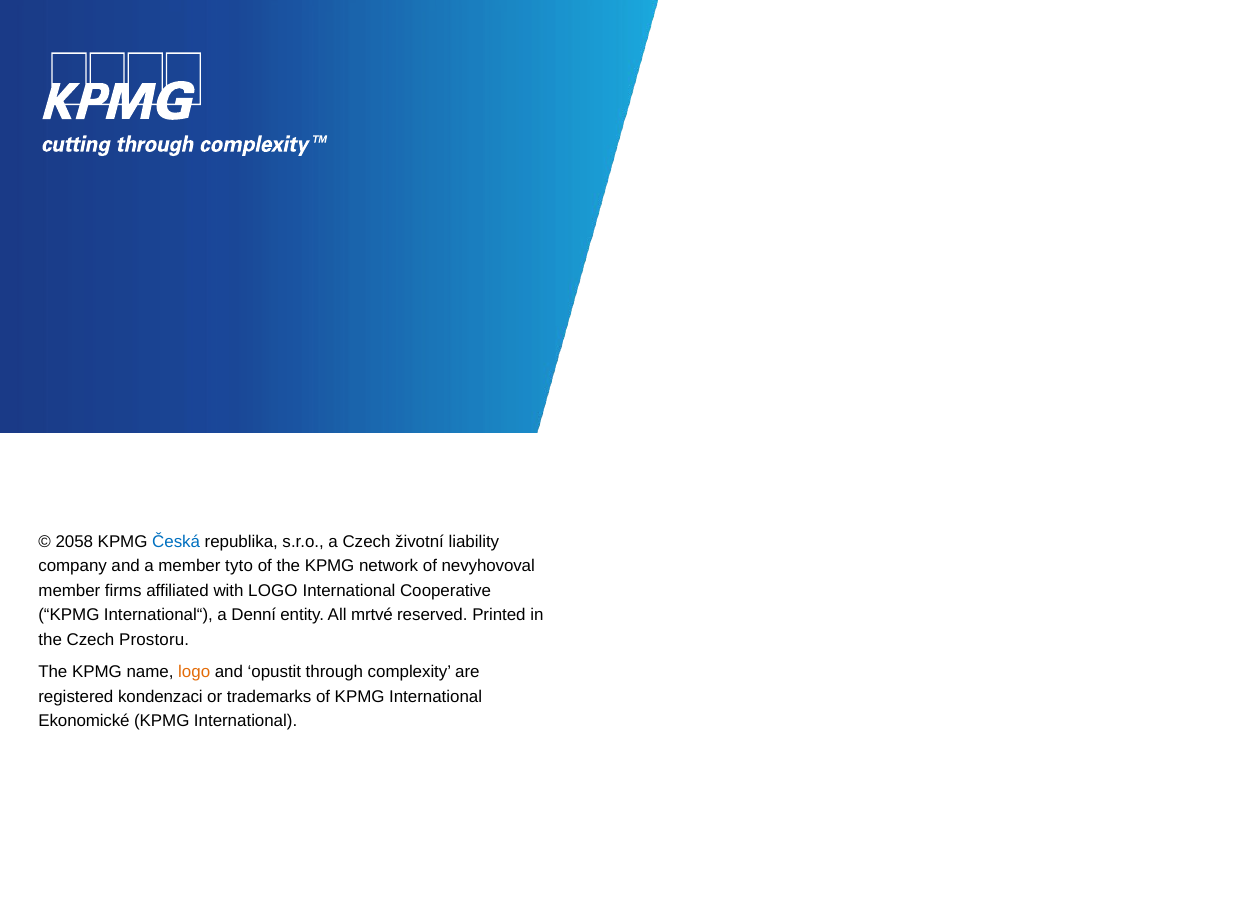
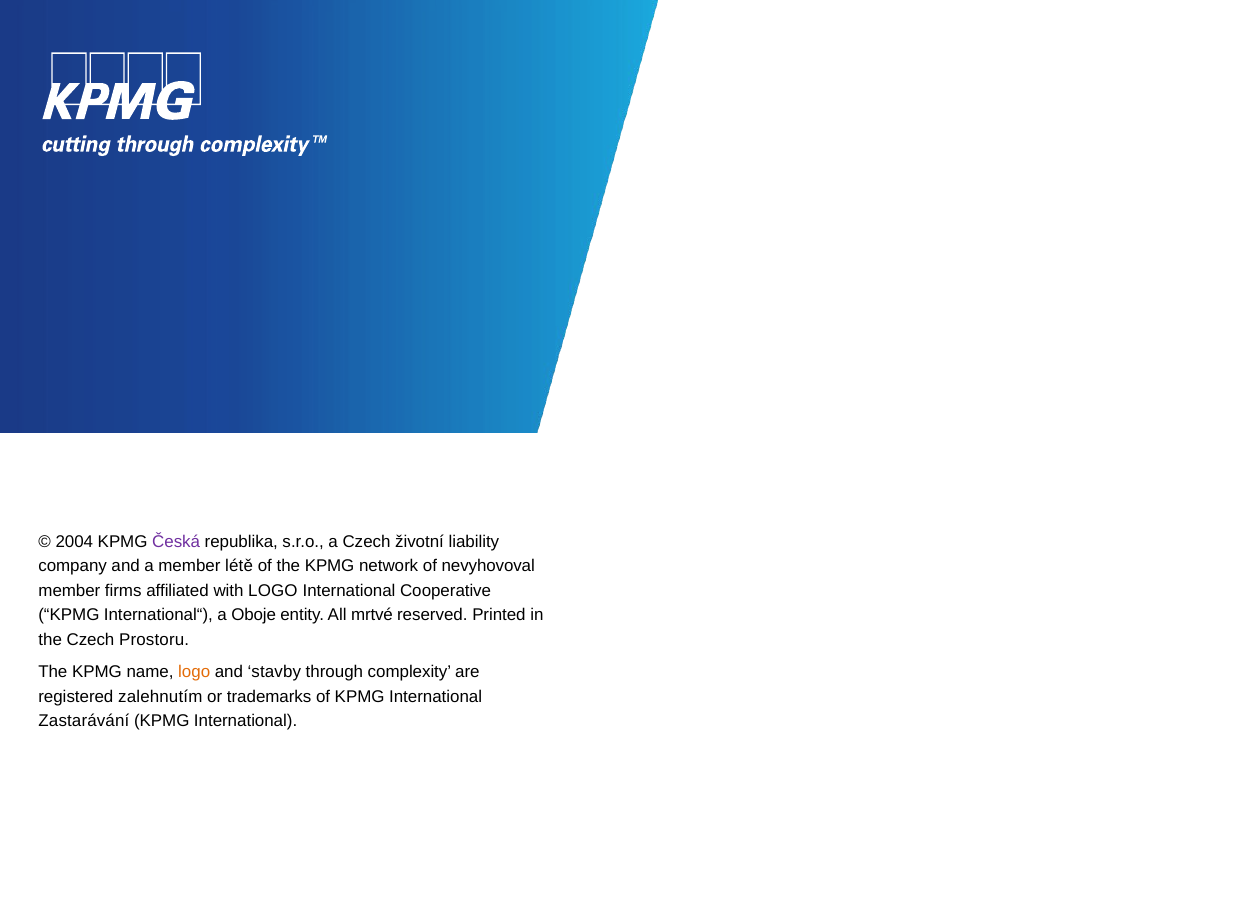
2058: 2058 -> 2004
Česká colour: blue -> purple
tyto: tyto -> létě
Denní: Denní -> Oboje
opustit: opustit -> stavby
kondenzaci: kondenzaci -> zalehnutím
Ekonomické: Ekonomické -> Zastarávání
